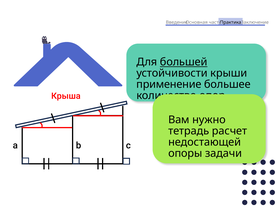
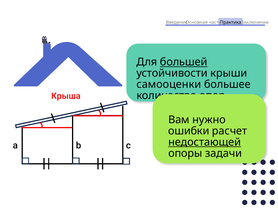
применение: применение -> самооценки
тетрадь: тетрадь -> ошибки
недостающей underline: none -> present
